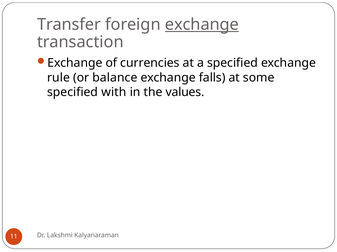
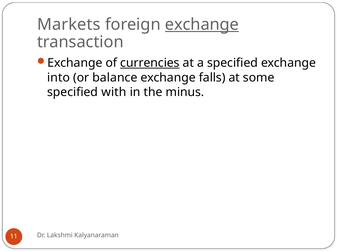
Transfer: Transfer -> Markets
currencies underline: none -> present
rule: rule -> into
values: values -> minus
